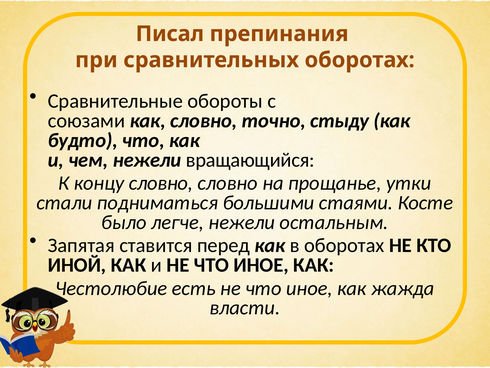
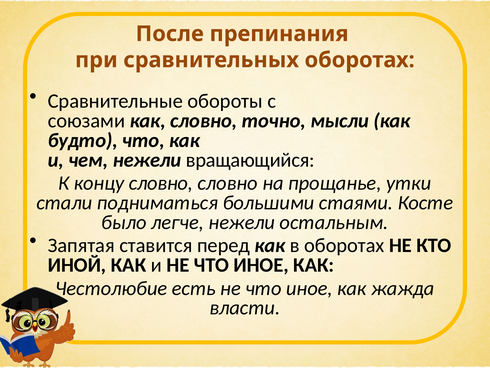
Писал: Писал -> После
стыду: стыду -> мысли
